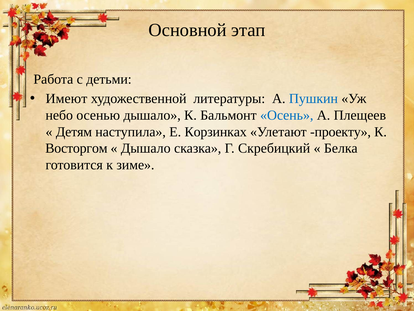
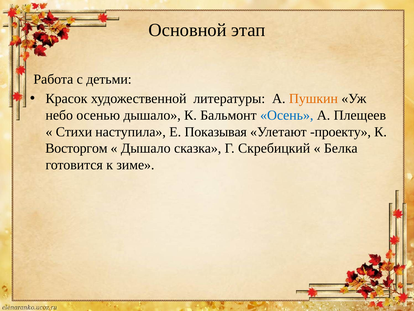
Имеют: Имеют -> Красок
Пушкин colour: blue -> orange
Детям: Детям -> Стихи
Корзинках: Корзинках -> Показывая
